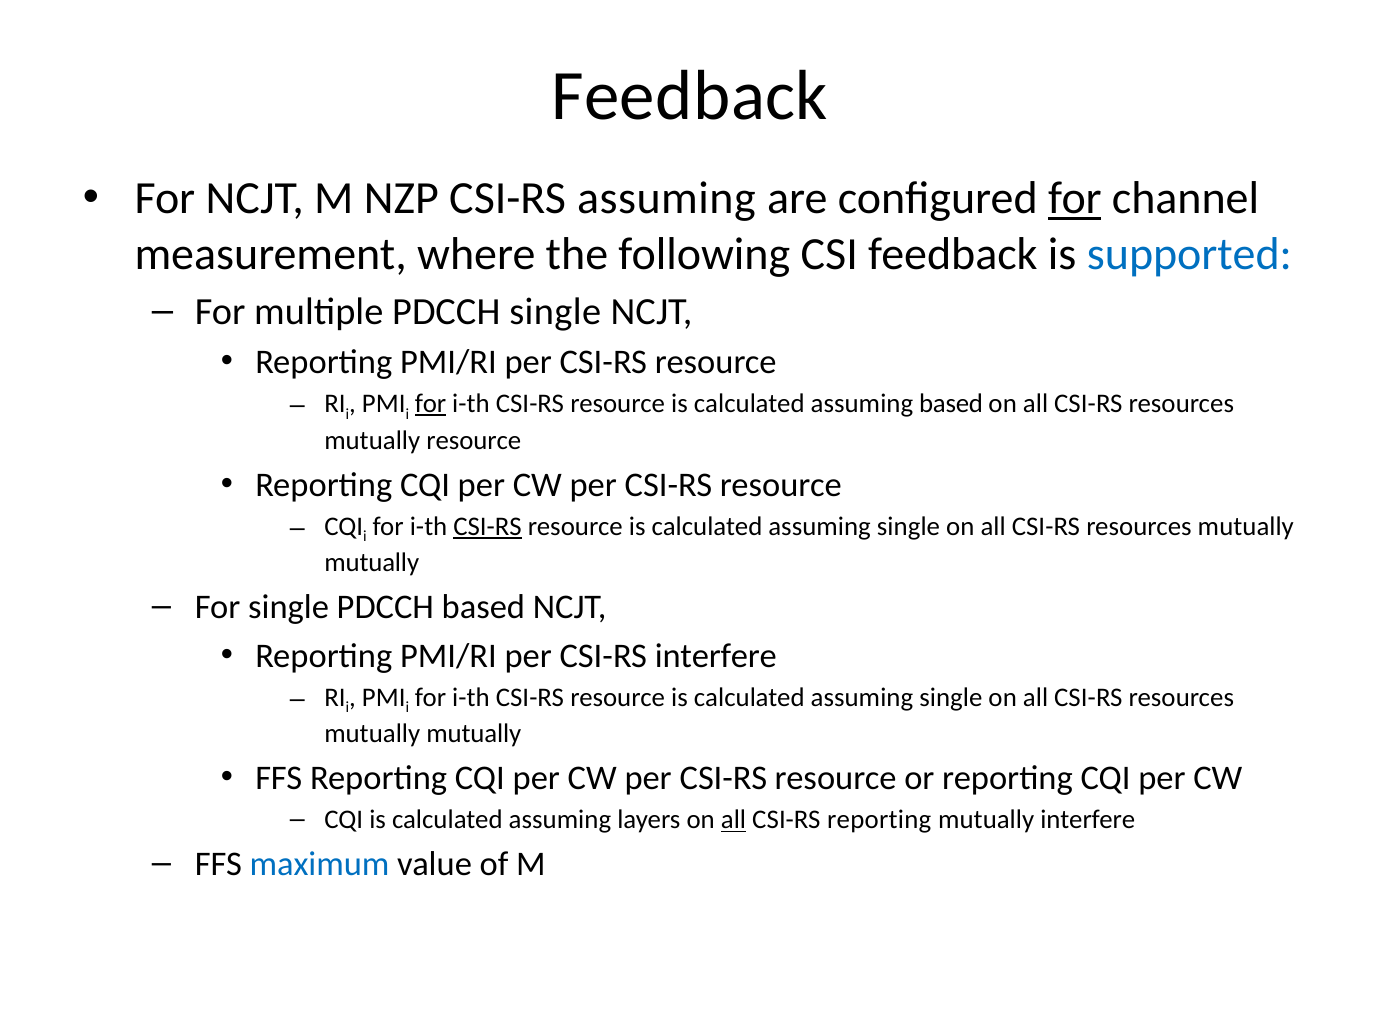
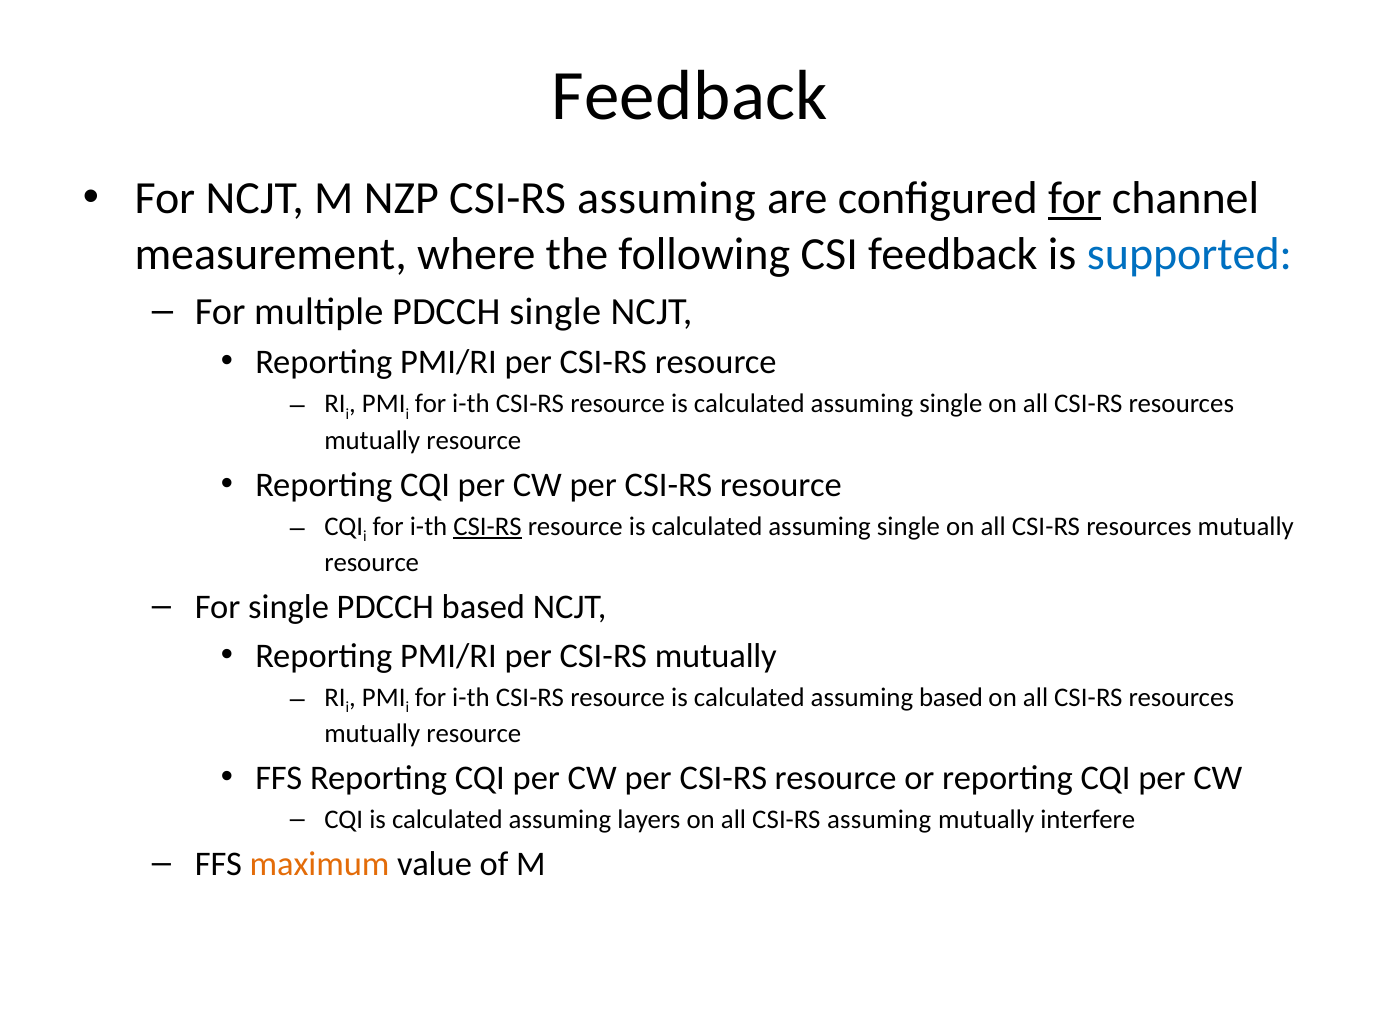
for at (431, 404) underline: present -> none
based at (951, 404): based -> single
mutually at (372, 563): mutually -> resource
CSI-RS interfere: interfere -> mutually
single at (951, 697): single -> based
mutually at (474, 734): mutually -> resource
all at (733, 820) underline: present -> none
reporting at (879, 820): reporting -> assuming
maximum colour: blue -> orange
